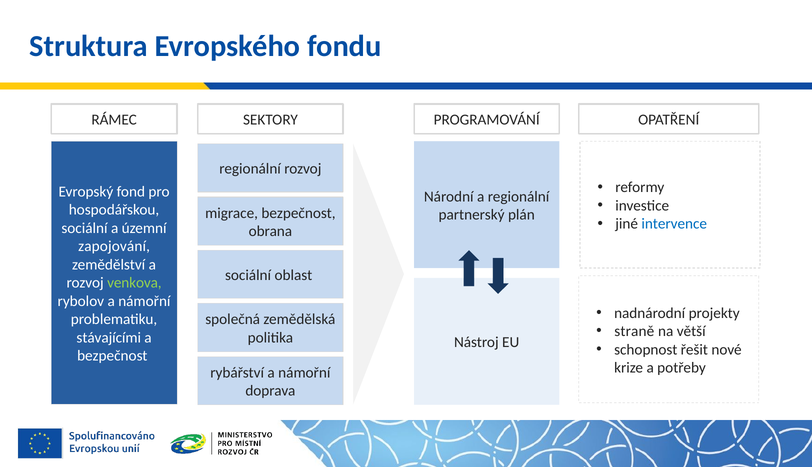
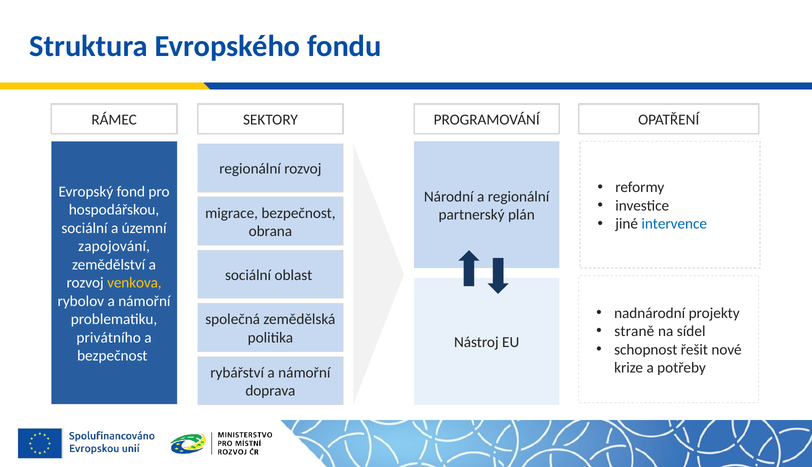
venkova colour: light green -> yellow
větší: větší -> sídel
stávajícími: stávajícími -> privátního
